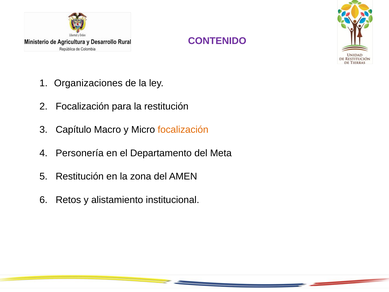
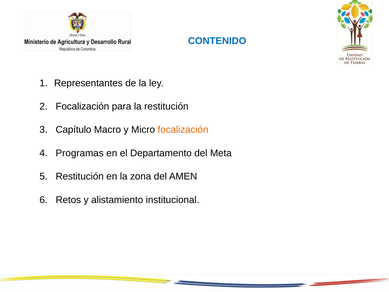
CONTENIDO colour: purple -> blue
Organizaciones: Organizaciones -> Representantes
Personería: Personería -> Programas
